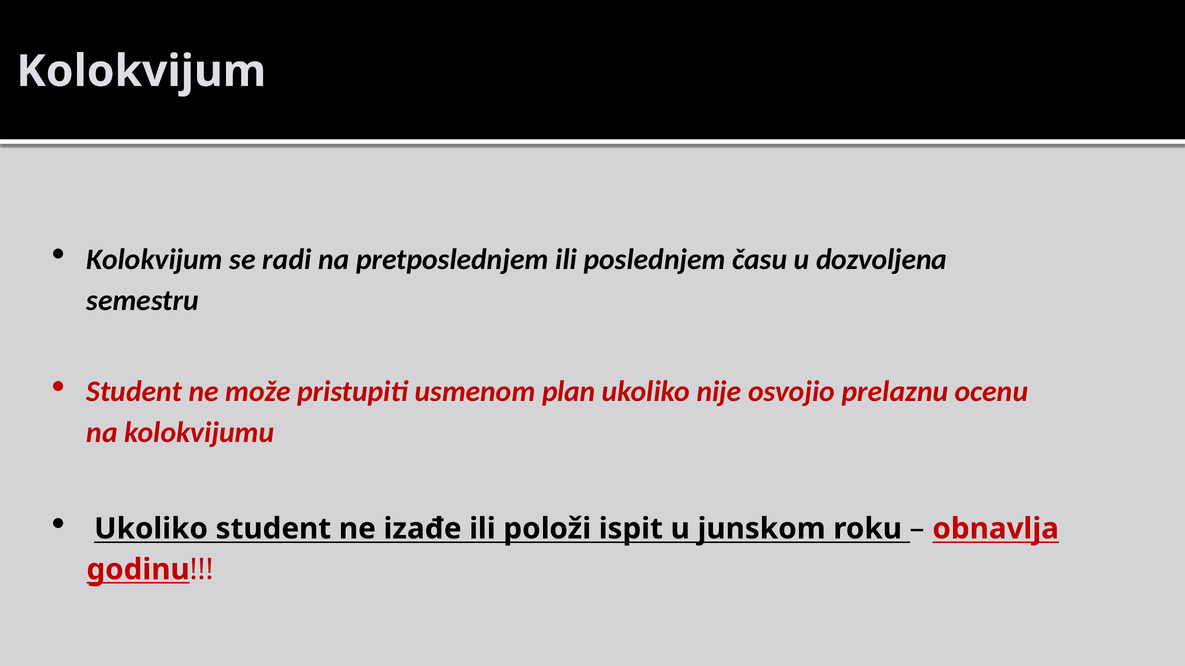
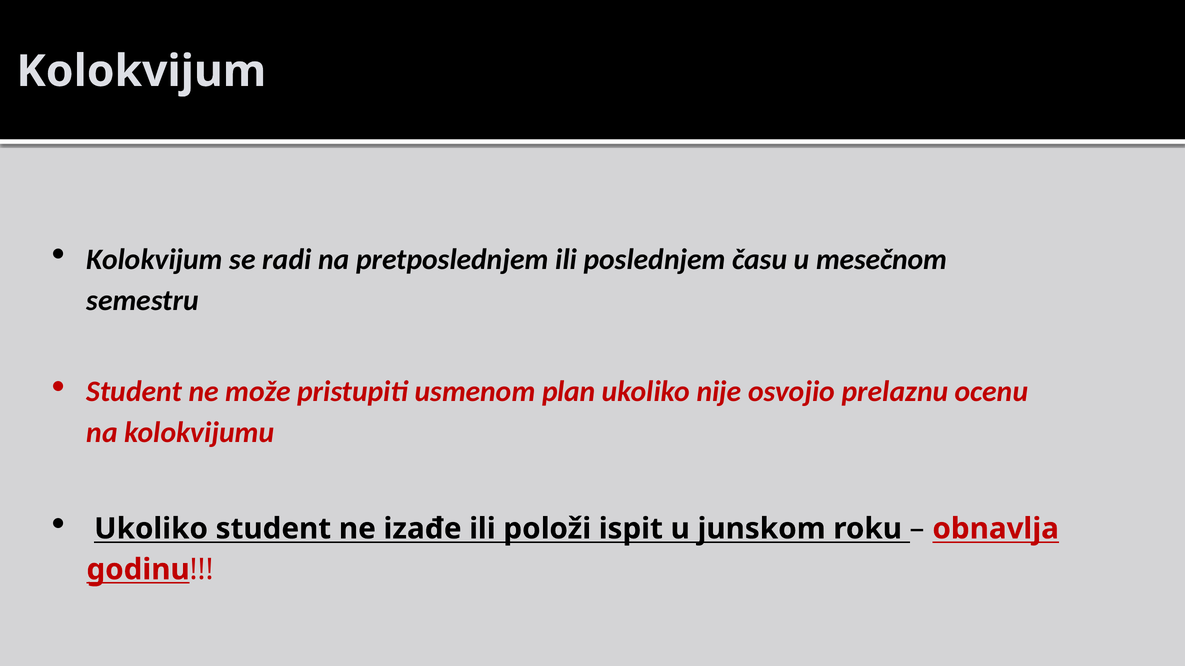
dozvoljena: dozvoljena -> mesečnom
